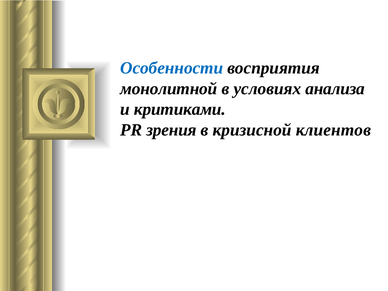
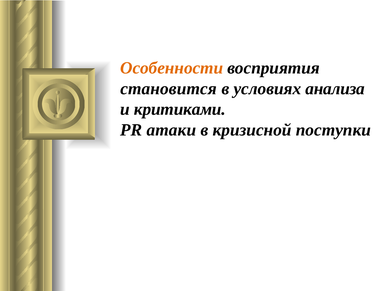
Особенности colour: blue -> orange
монолитной: монолитной -> становится
зрения: зрения -> атаки
клиентов: клиентов -> поступки
